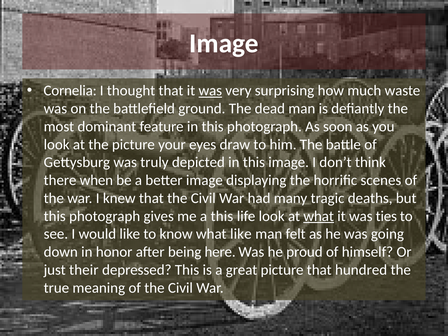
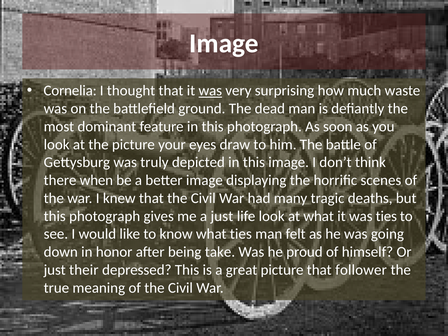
a this: this -> just
what at (319, 216) underline: present -> none
what like: like -> ties
here: here -> take
hundred: hundred -> follower
